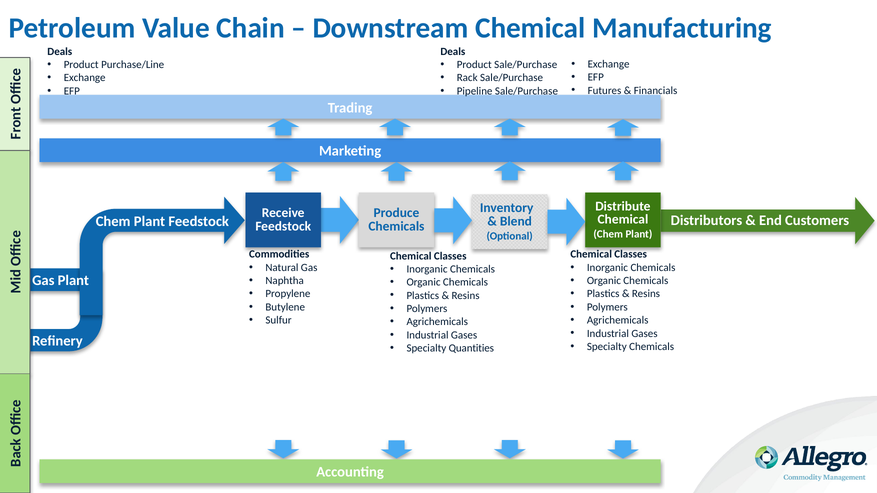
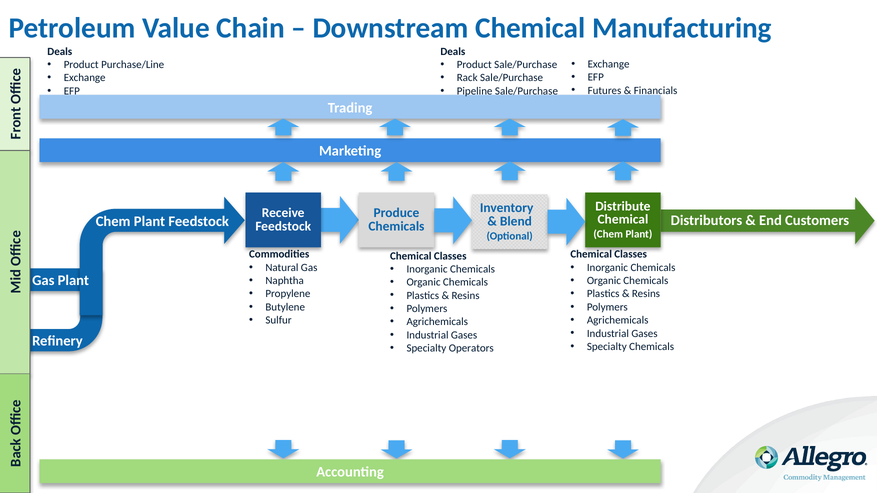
Quantities: Quantities -> Operators
